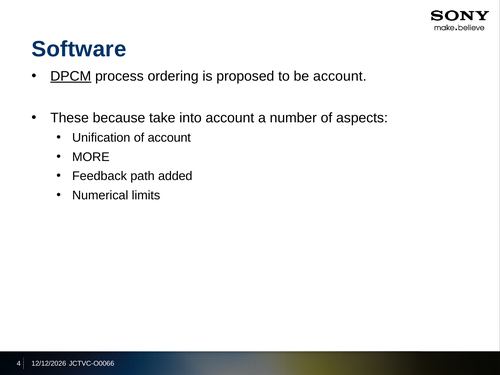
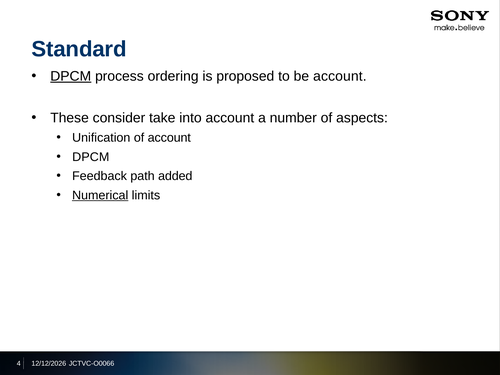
Software: Software -> Standard
because: because -> consider
MORE at (91, 157): MORE -> DPCM
Numerical underline: none -> present
